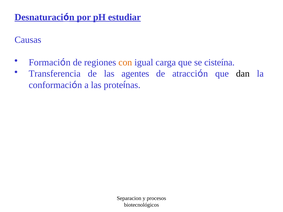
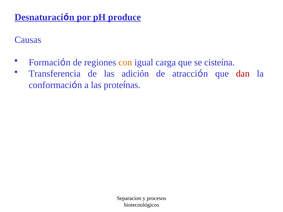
estudiar: estudiar -> produce
agentes: agentes -> adición
dan colour: black -> red
